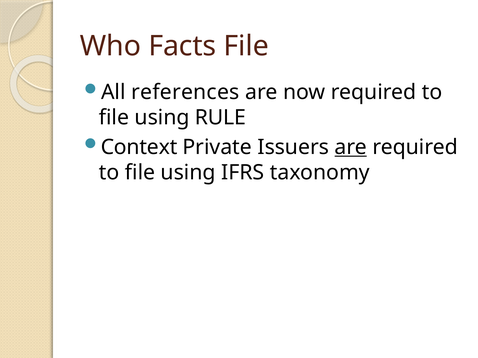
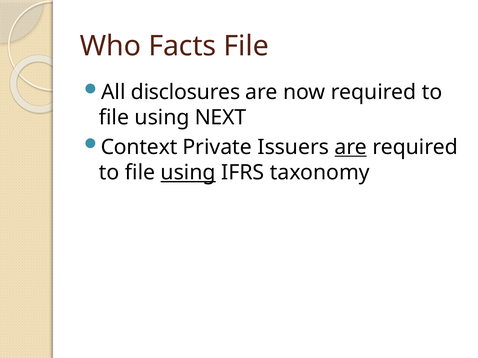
references: references -> disclosures
RULE: RULE -> NEXT
using at (188, 173) underline: none -> present
